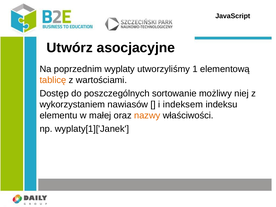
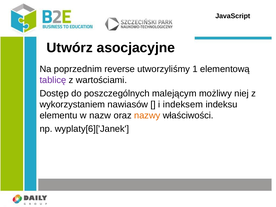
wyplaty: wyplaty -> reverse
tablicę colour: orange -> purple
sortowanie: sortowanie -> malejącym
małej: małej -> nazw
wyplaty[1]['Janek: wyplaty[1]['Janek -> wyplaty[6]['Janek
